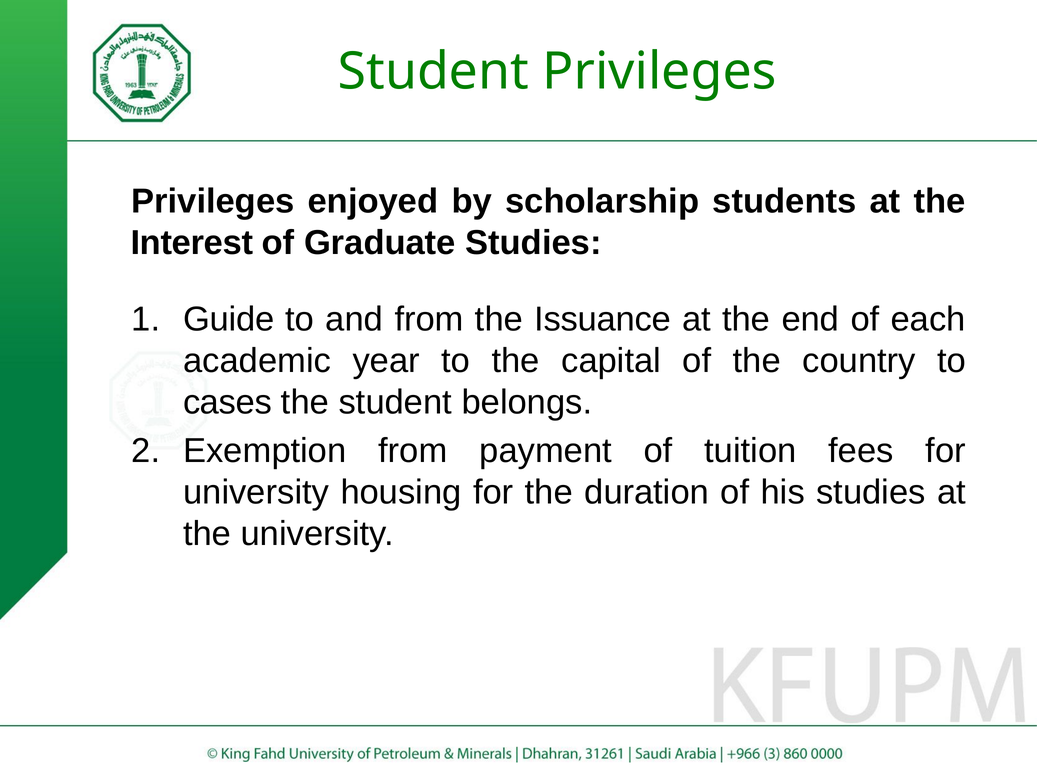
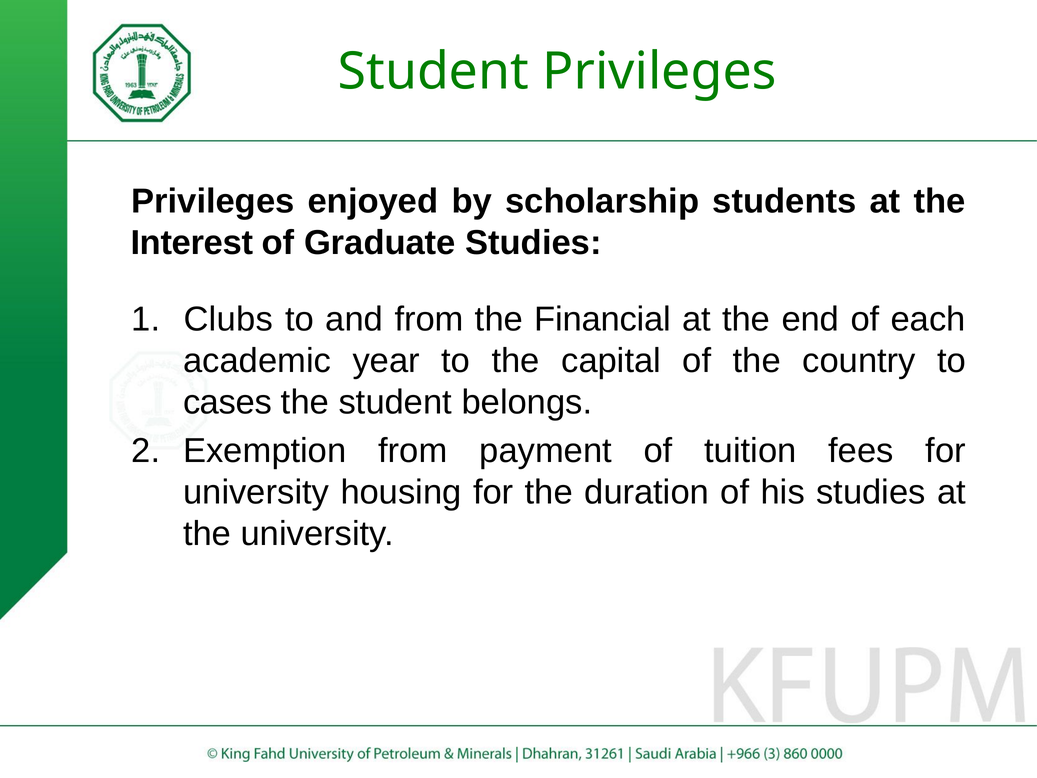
Guide: Guide -> Clubs
Issuance: Issuance -> Financial
